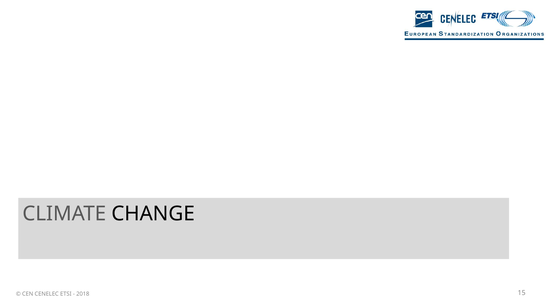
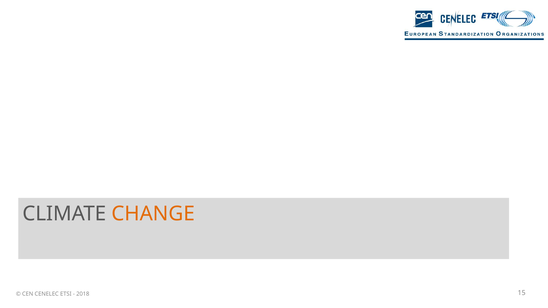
CHANGE colour: black -> orange
